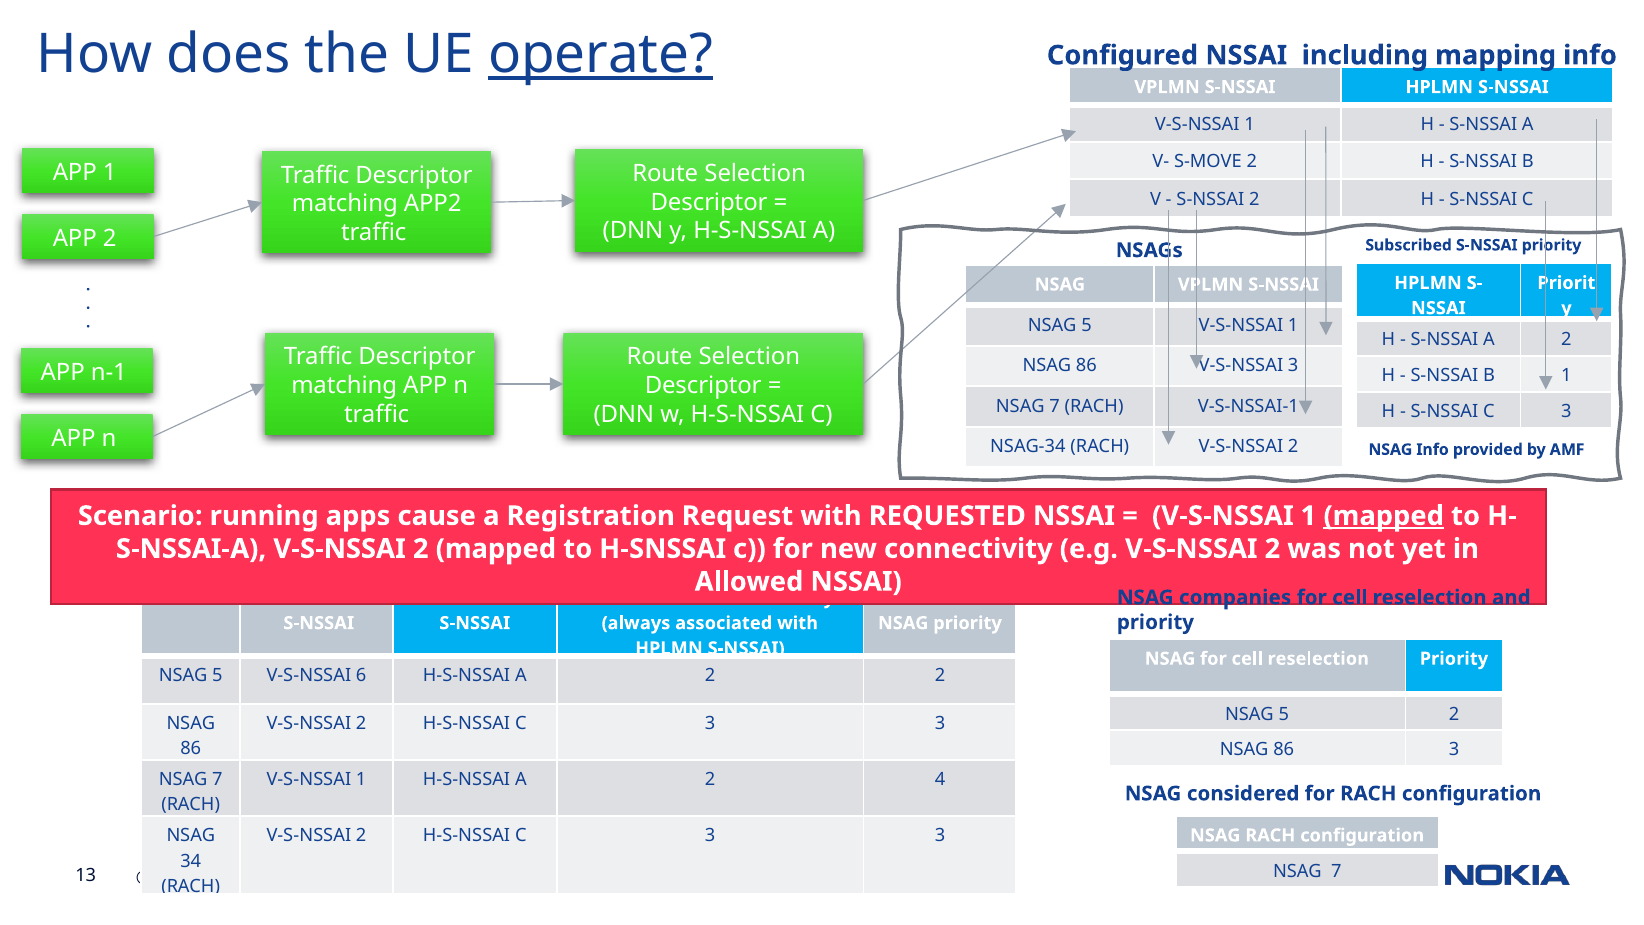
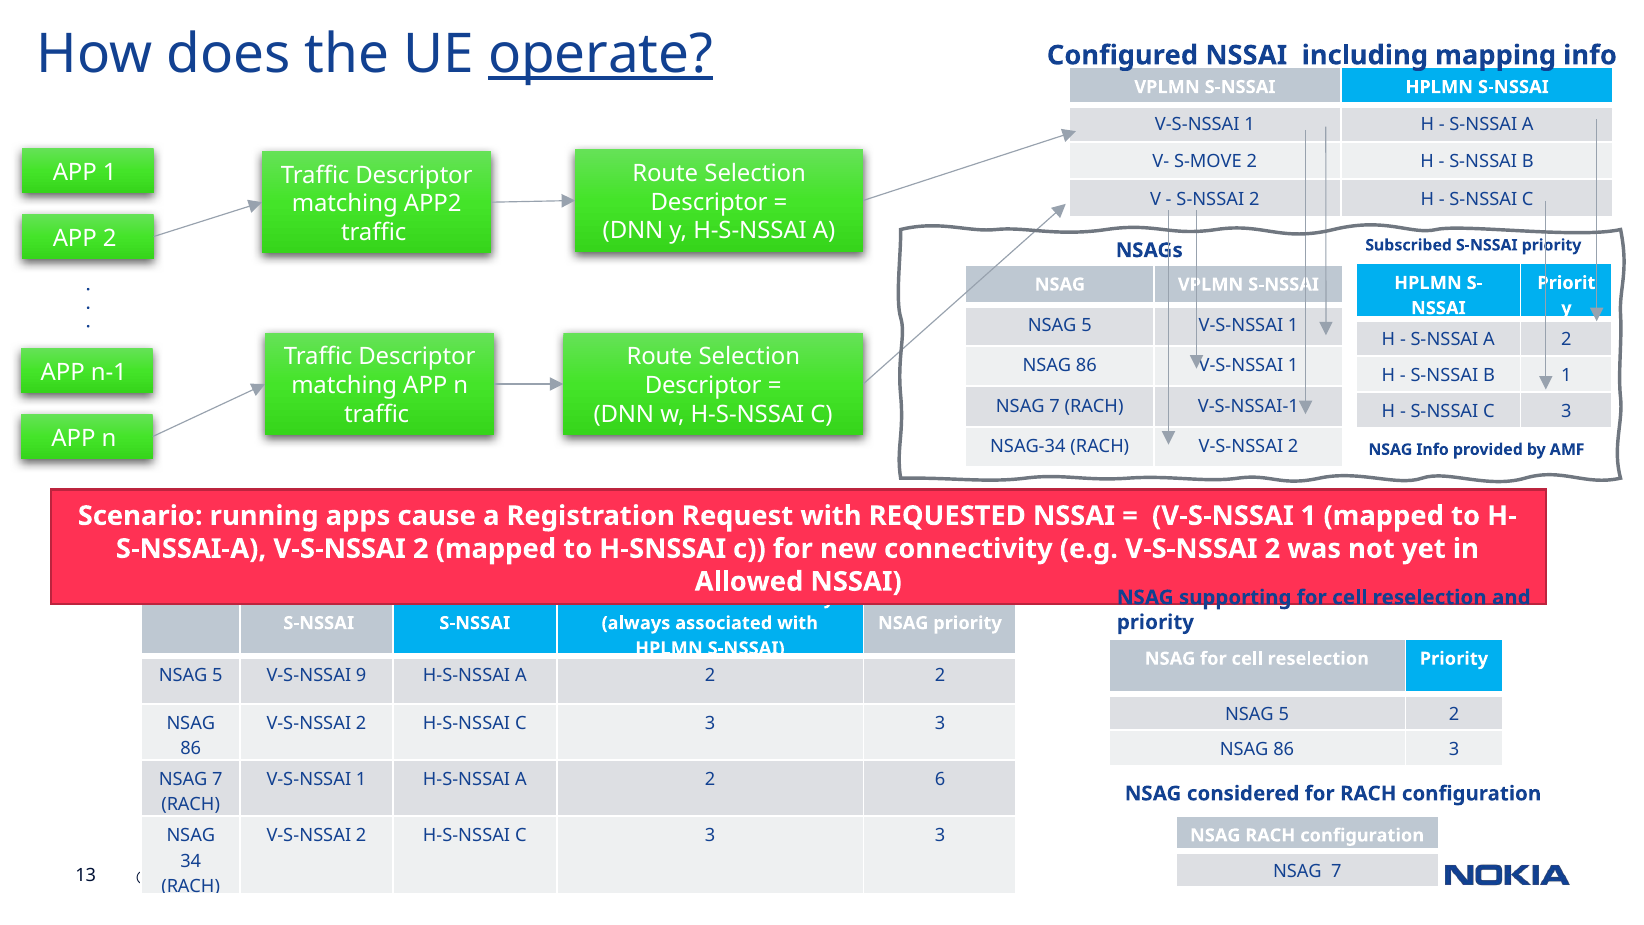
86 V-S-NSSAI 3: 3 -> 1
mapped at (1384, 516) underline: present -> none
companies: companies -> supporting
6: 6 -> 9
4: 4 -> 6
